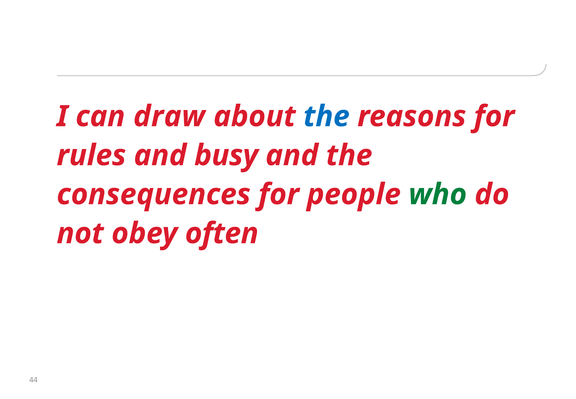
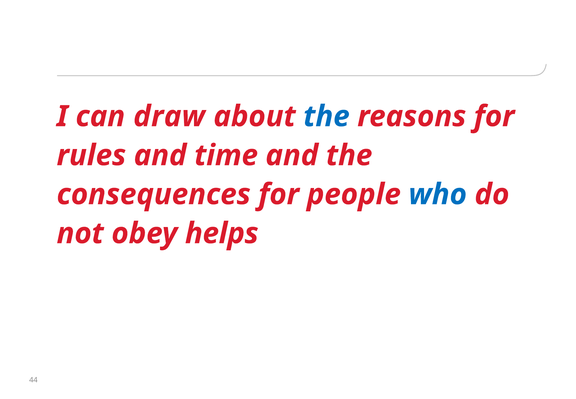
busy: busy -> time
who colour: green -> blue
often: often -> helps
